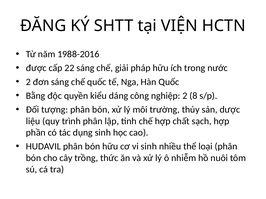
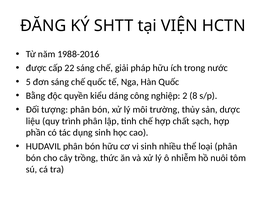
2 at (28, 82): 2 -> 5
